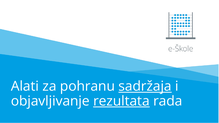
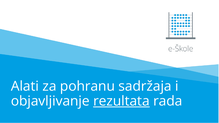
sadržaja underline: present -> none
